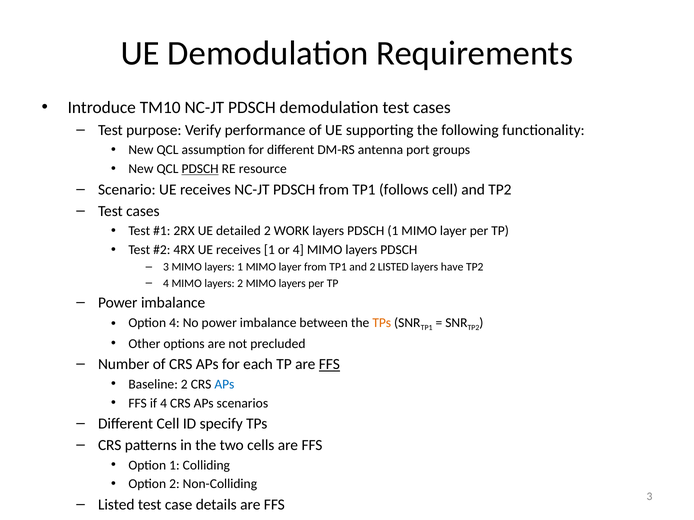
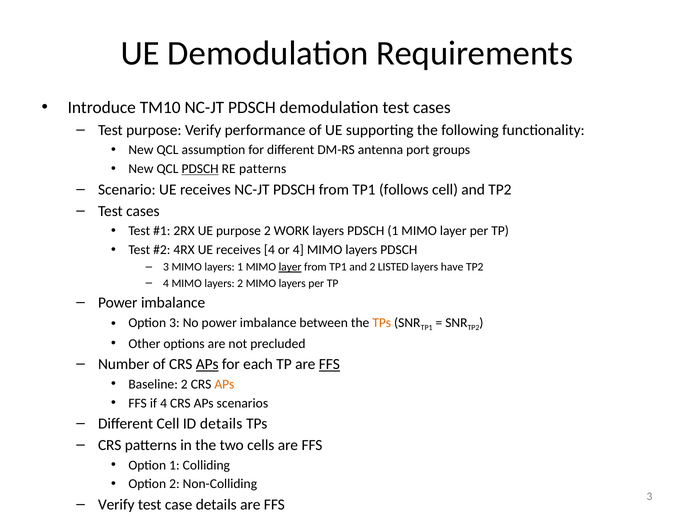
RE resource: resource -> patterns
UE detailed: detailed -> purpose
receives 1: 1 -> 4
layer at (290, 267) underline: none -> present
Option 4: 4 -> 3
APs at (207, 365) underline: none -> present
APs at (224, 385) colour: blue -> orange
ID specify: specify -> details
Listed at (116, 505): Listed -> Verify
